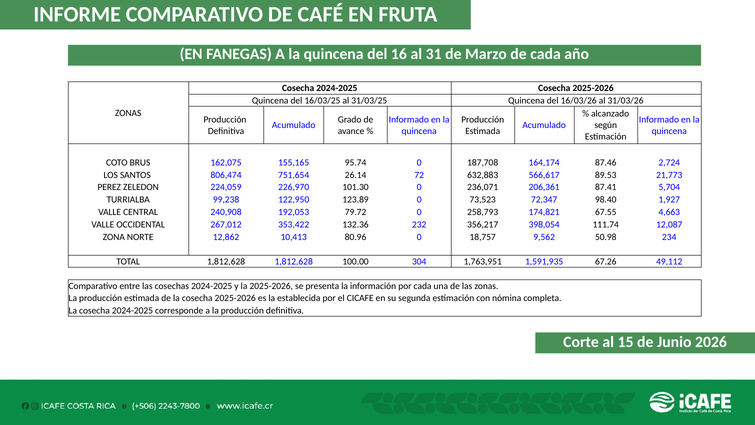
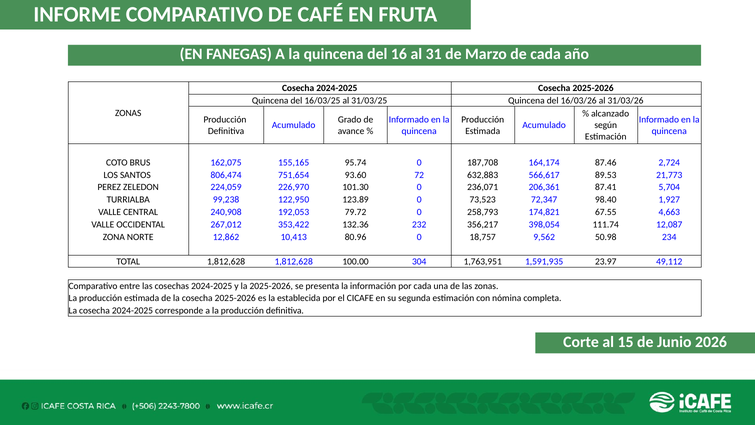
26.14: 26.14 -> 93.60
67.26: 67.26 -> 23.97
